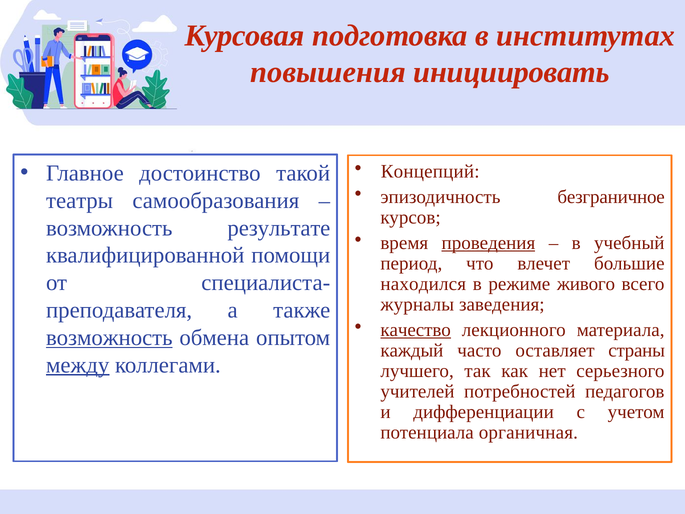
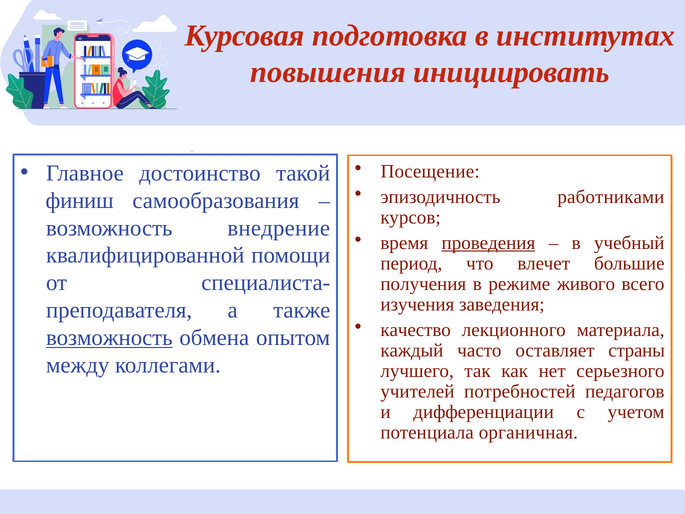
Концепций: Концепций -> Посещение
безграничное: безграничное -> работниками
театры: театры -> финиш
результате: результате -> внедрение
находился: находился -> получения
журналы: журналы -> изучения
качество underline: present -> none
между underline: present -> none
